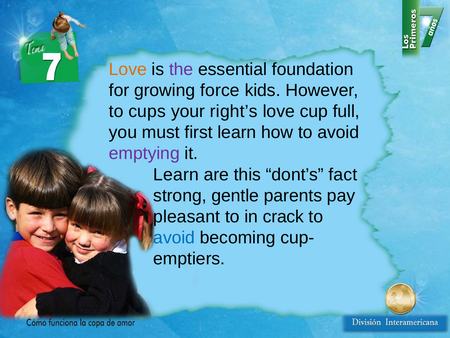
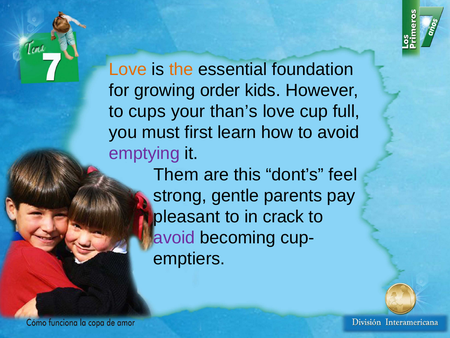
the colour: purple -> orange
force: force -> order
right’s: right’s -> than’s
Learn at (176, 174): Learn -> Them
fact: fact -> feel
avoid at (174, 237) colour: blue -> purple
